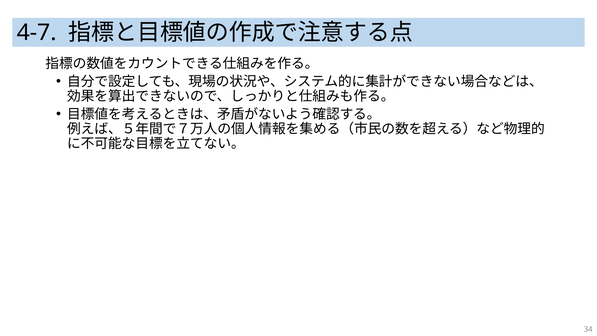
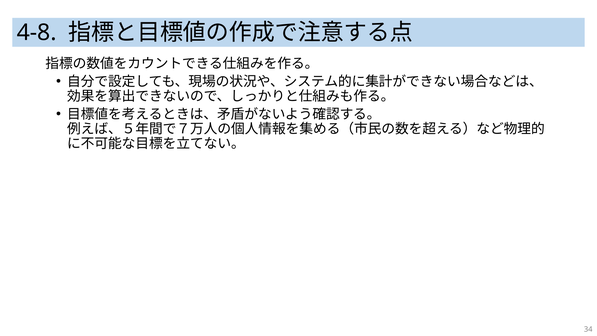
4-7: 4-7 -> 4-8
